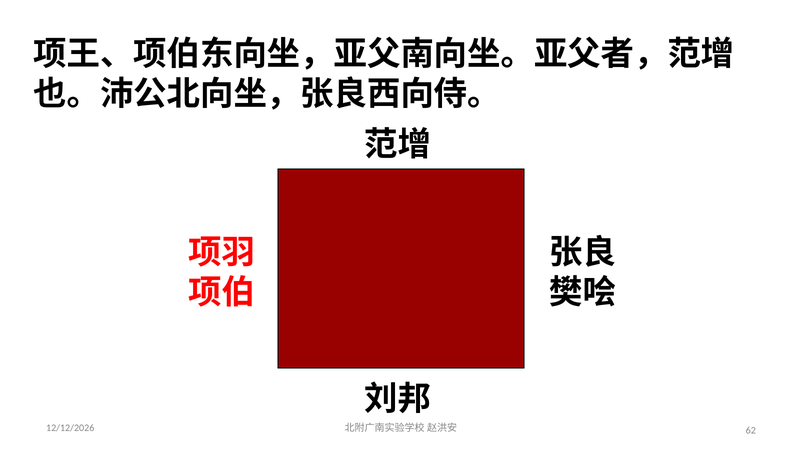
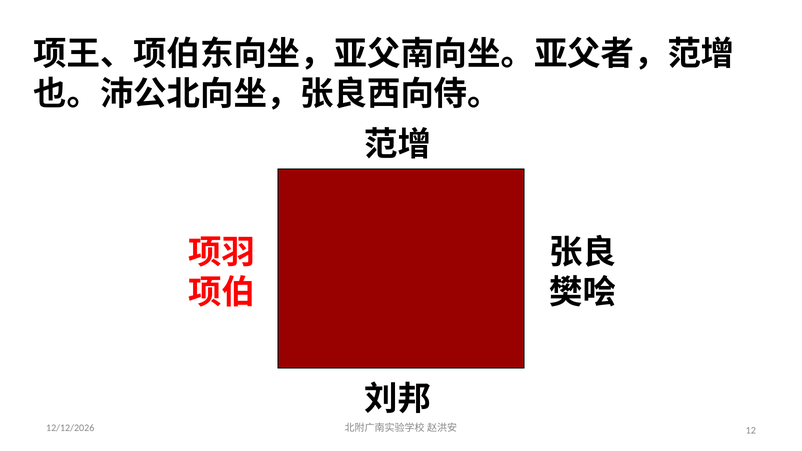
62: 62 -> 12
